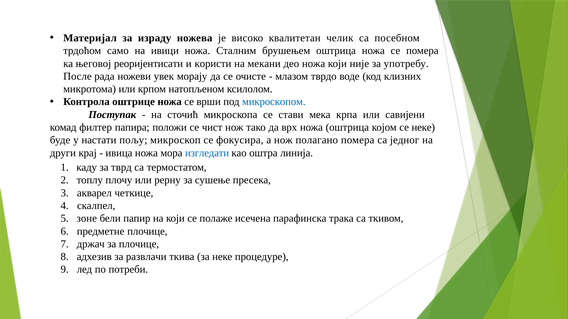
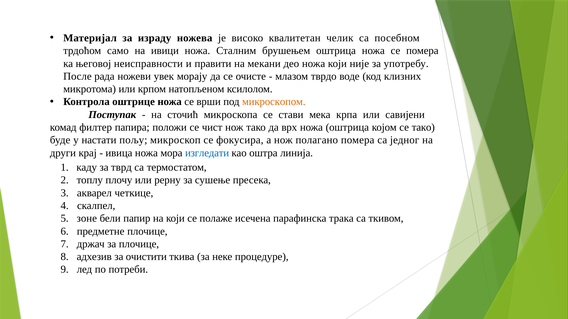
реоријентисати: реоријентисати -> неисправности
користи: користи -> правити
микроскопом colour: blue -> orange
се неке: неке -> тако
развлачи: развлачи -> очистити
